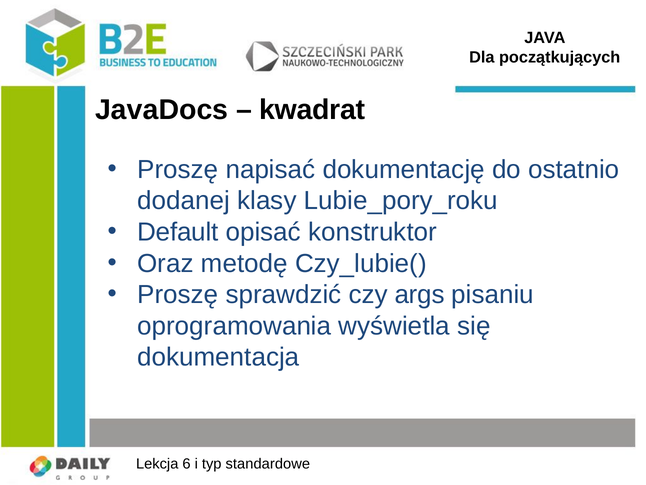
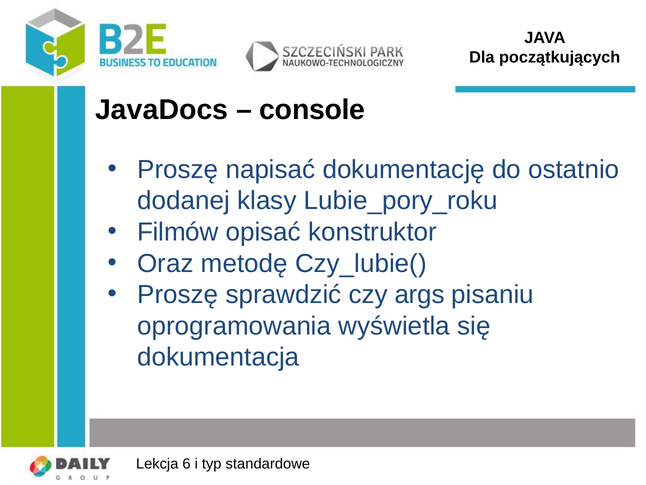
kwadrat: kwadrat -> console
Default: Default -> Filmów
